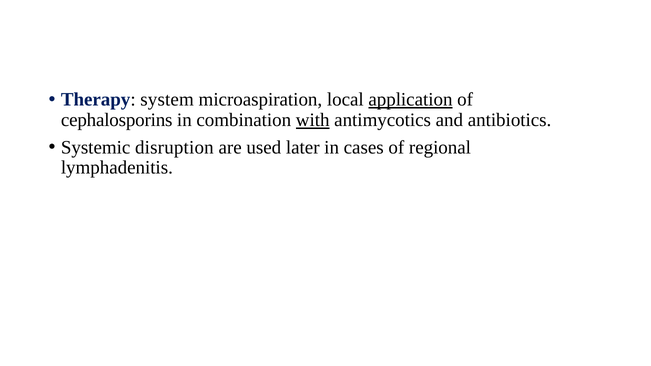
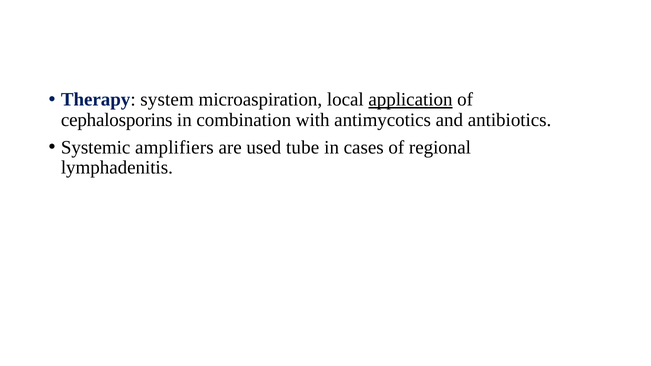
with underline: present -> none
disruption: disruption -> amplifiers
later: later -> tube
